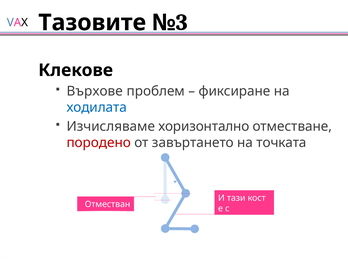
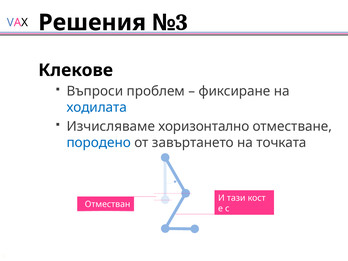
Тазовите: Тазовите -> Решения
Върхове: Върхове -> Въпроси
породено colour: red -> blue
